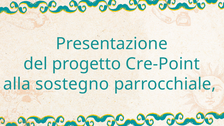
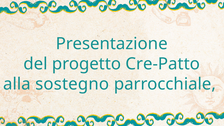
Cre-Point: Cre-Point -> Cre-Patto
